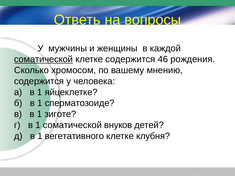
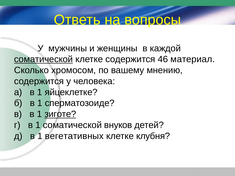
рождения: рождения -> материал
зиготе underline: none -> present
вегетативного: вегетативного -> вегетативных
